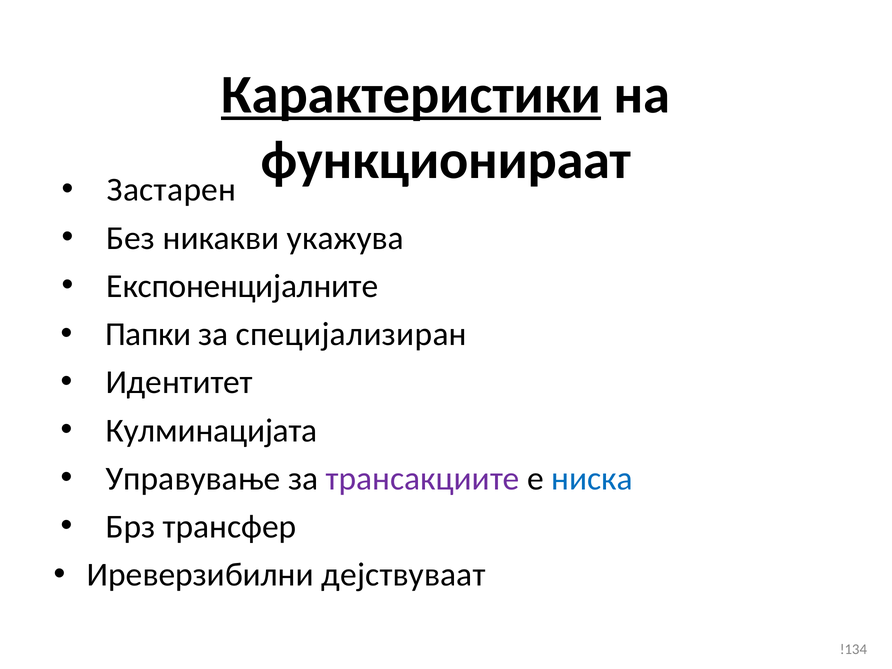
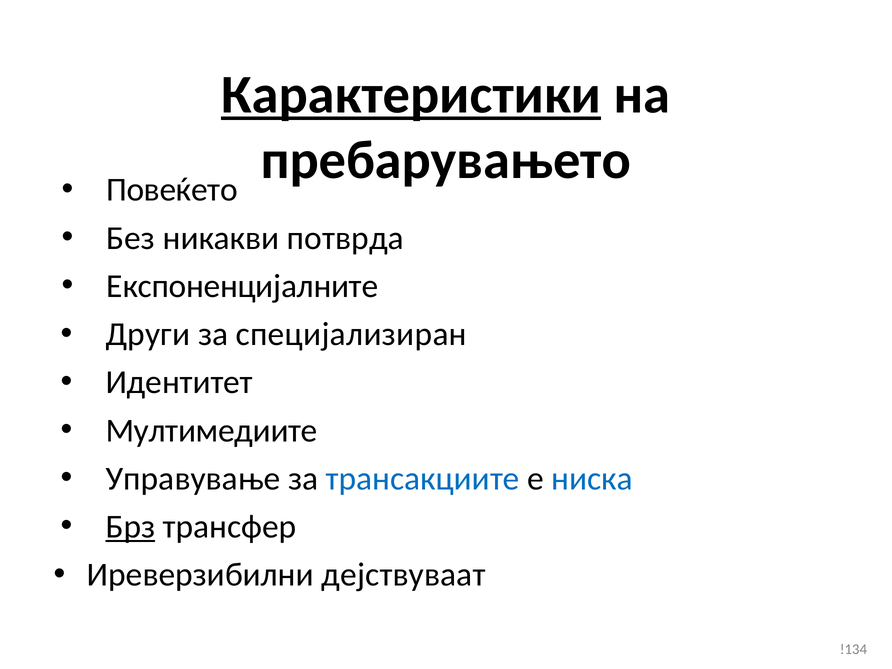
функционираат: функционираат -> пребарувањето
Застарен: Застарен -> Повеќето
укажува: укажува -> потврда
Папки: Папки -> Други
Кулминацијата: Кулминацијата -> Мултимедиите
трансакциите colour: purple -> blue
Брз underline: none -> present
